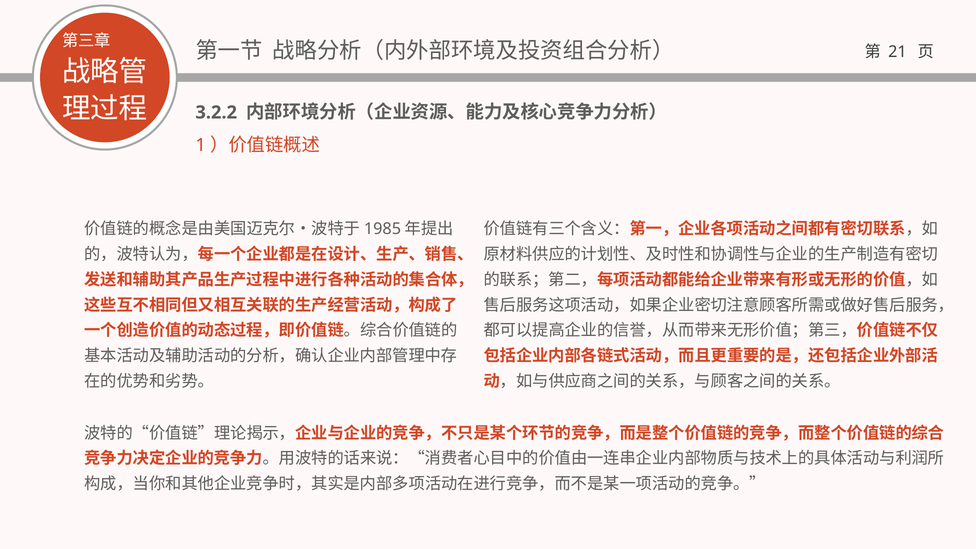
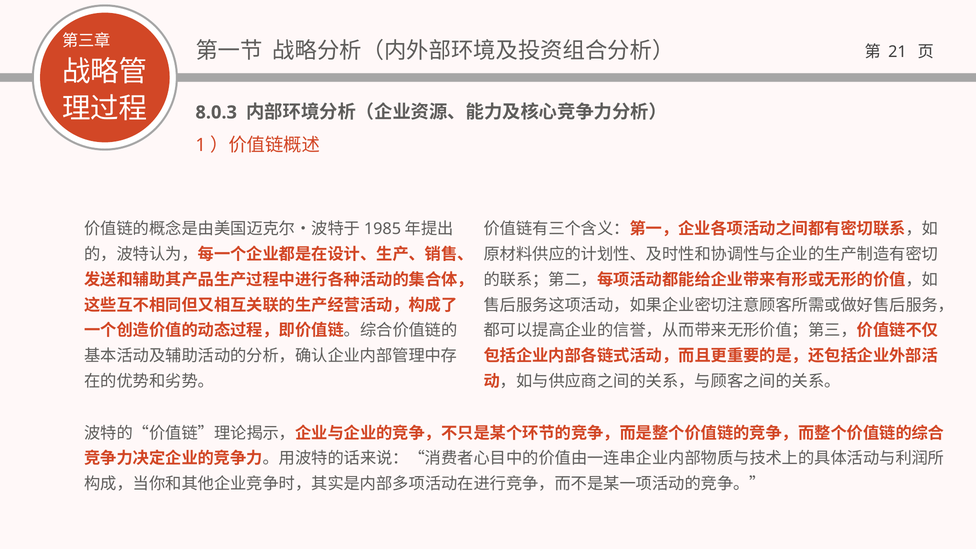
3.2.2: 3.2.2 -> 8.0.3
